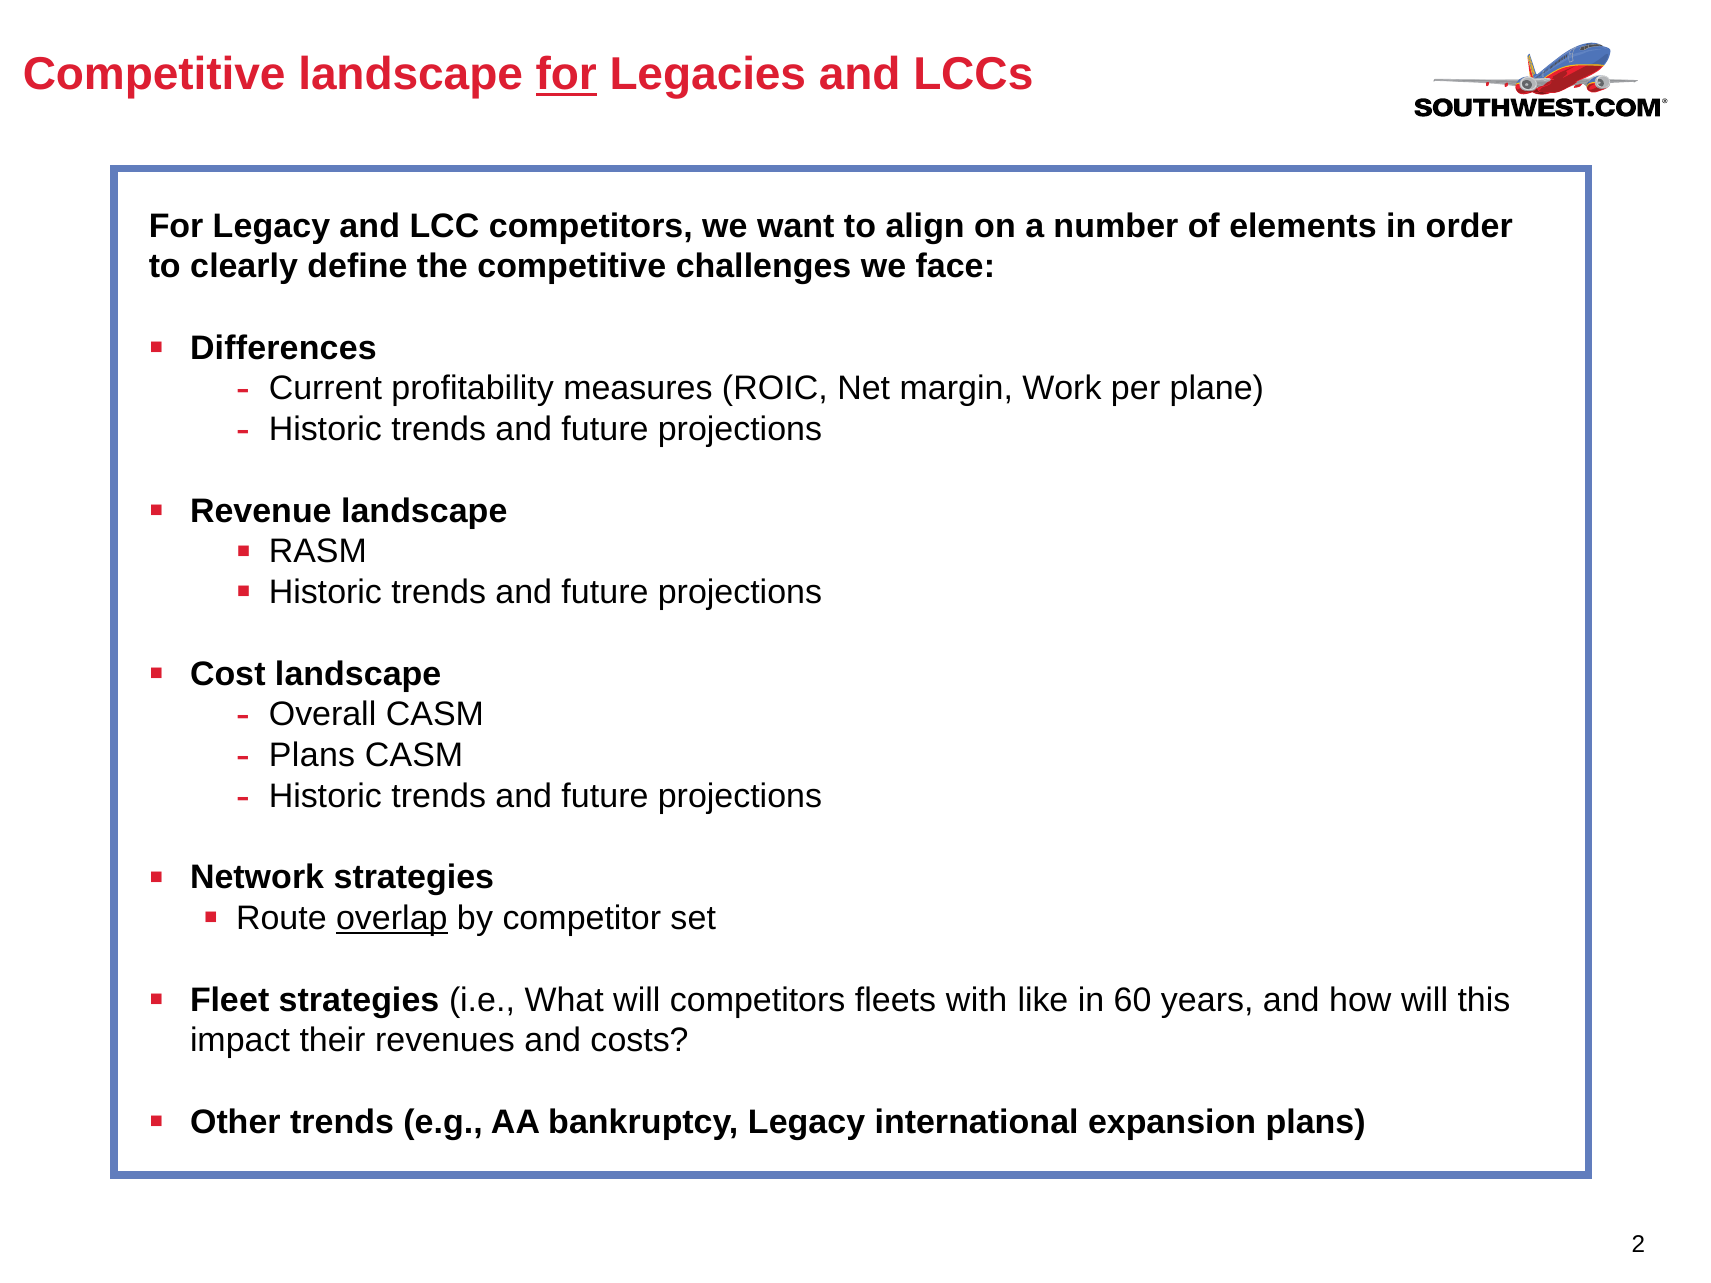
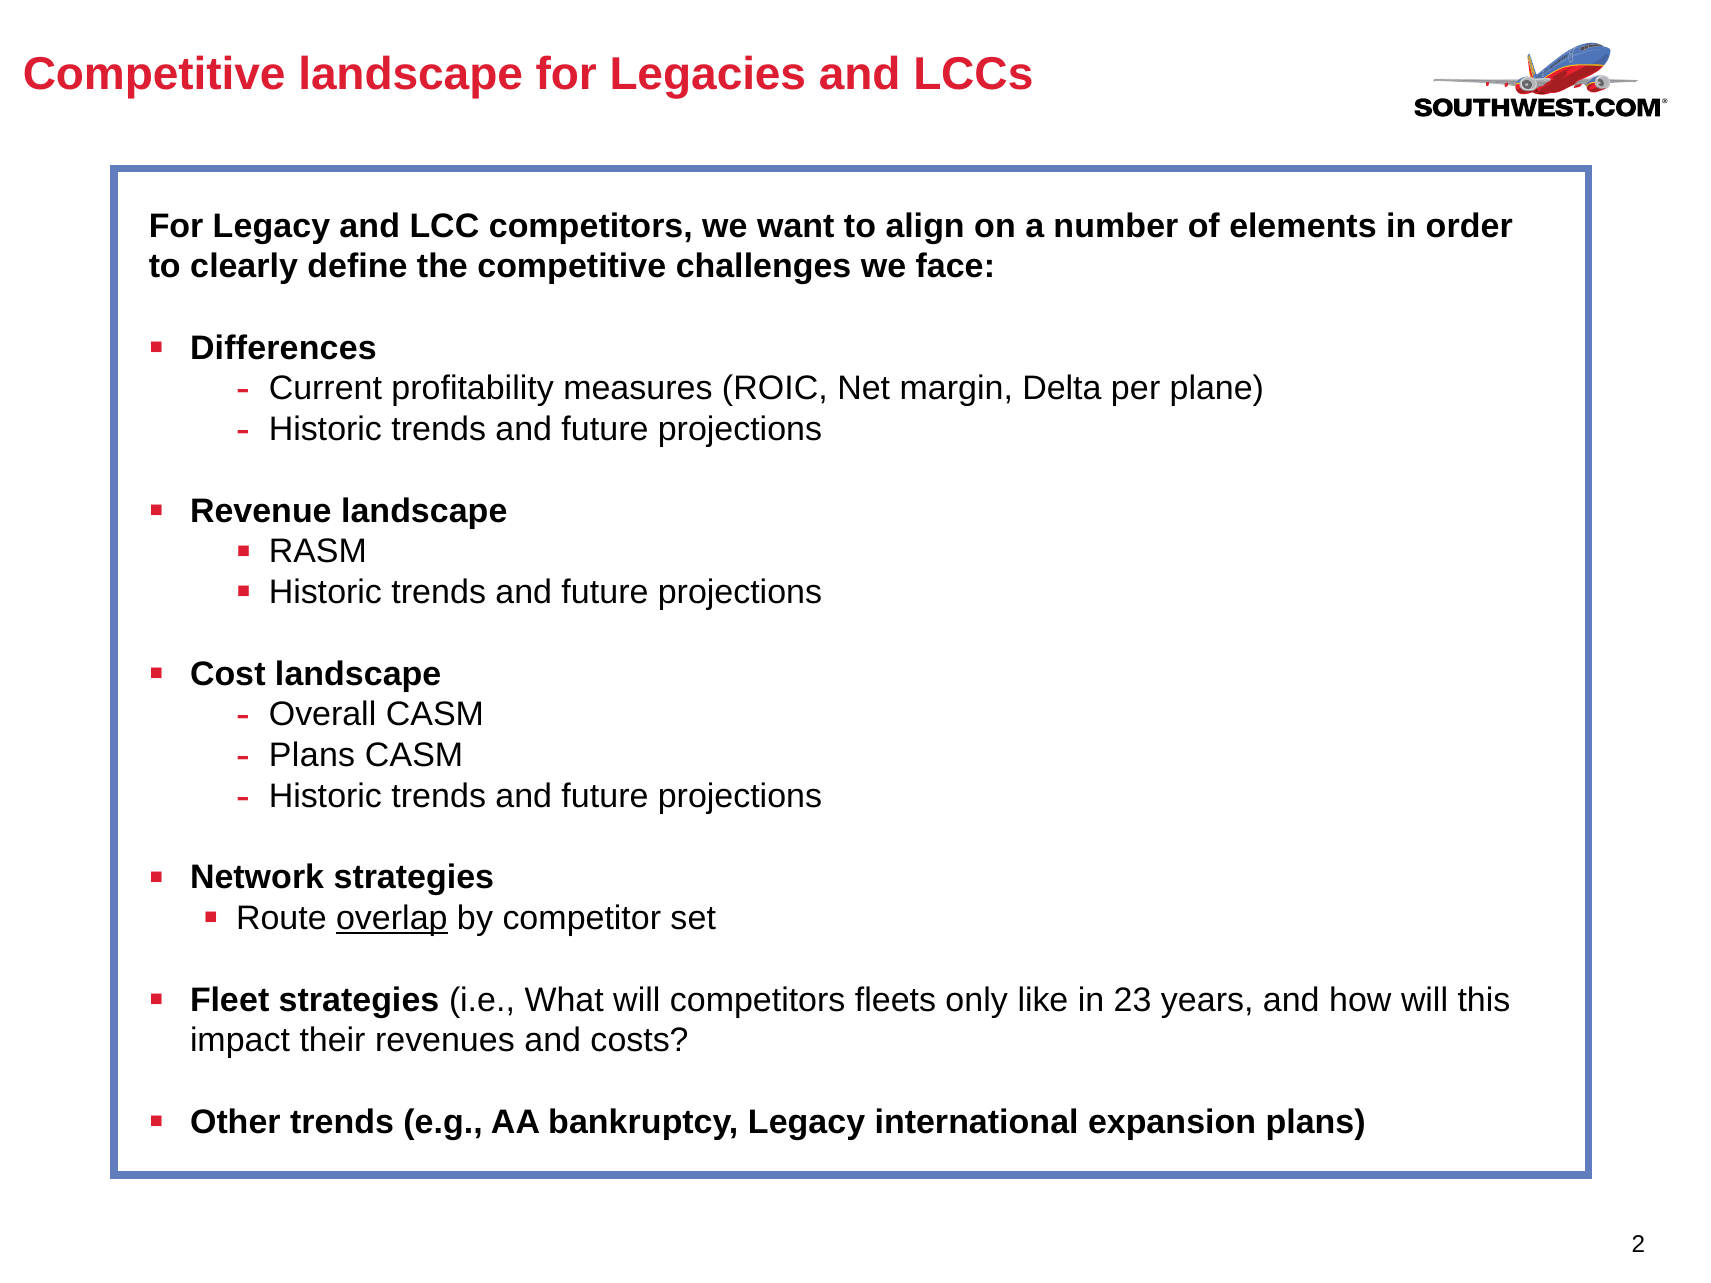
for at (566, 75) underline: present -> none
Work: Work -> Delta
with: with -> only
60: 60 -> 23
